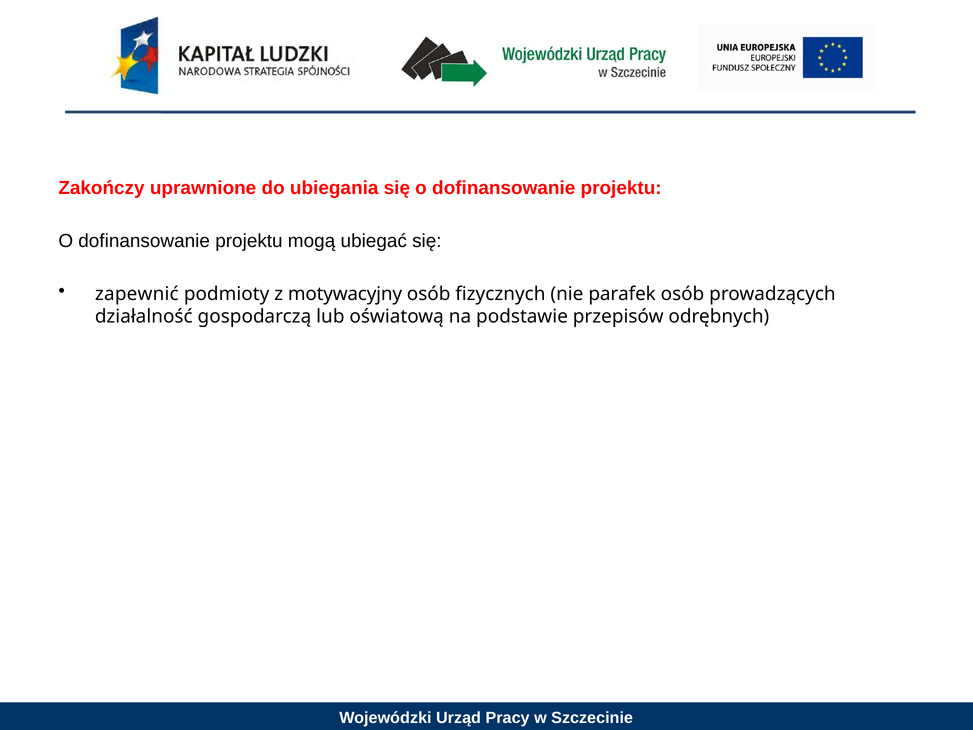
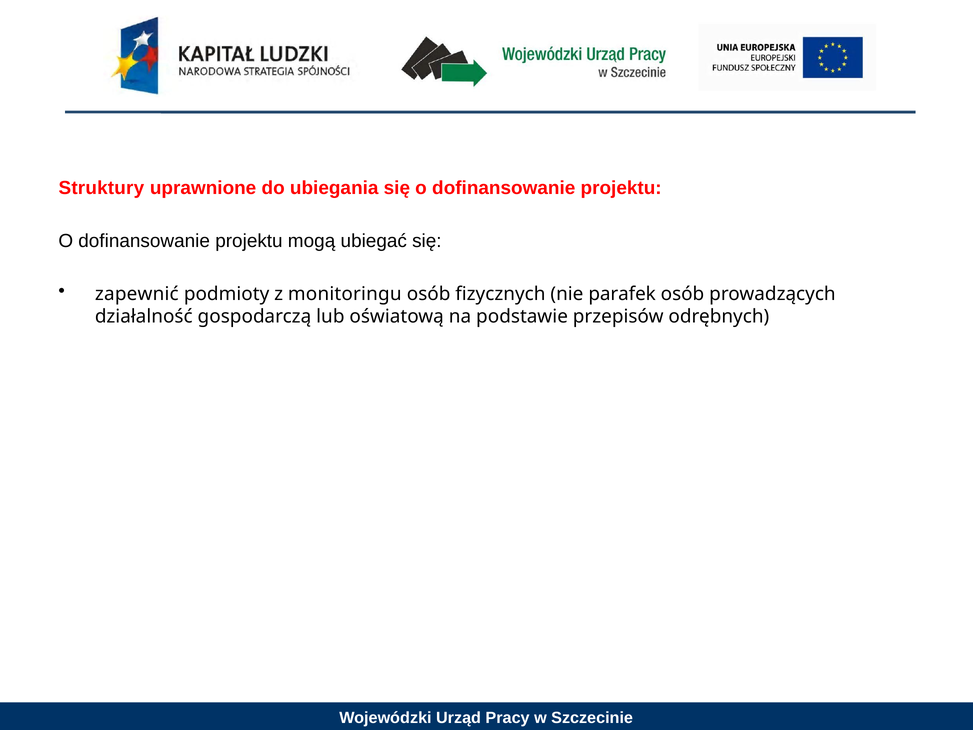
Zakończy: Zakończy -> Struktury
motywacyjny: motywacyjny -> monitoringu
